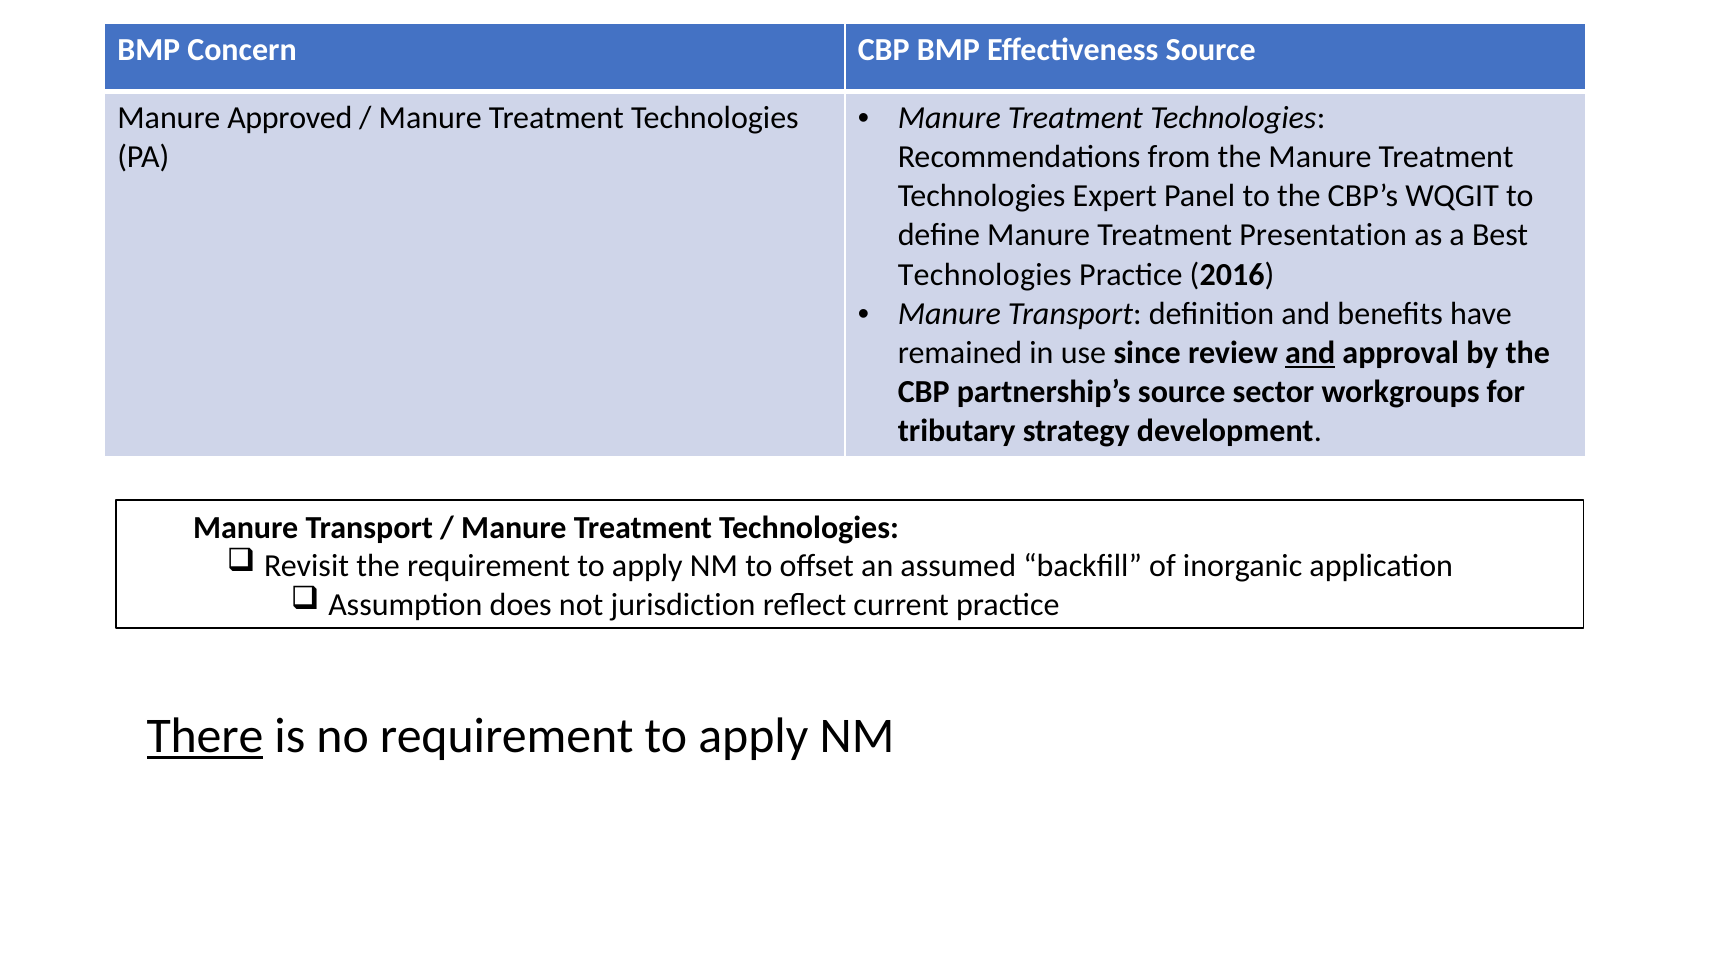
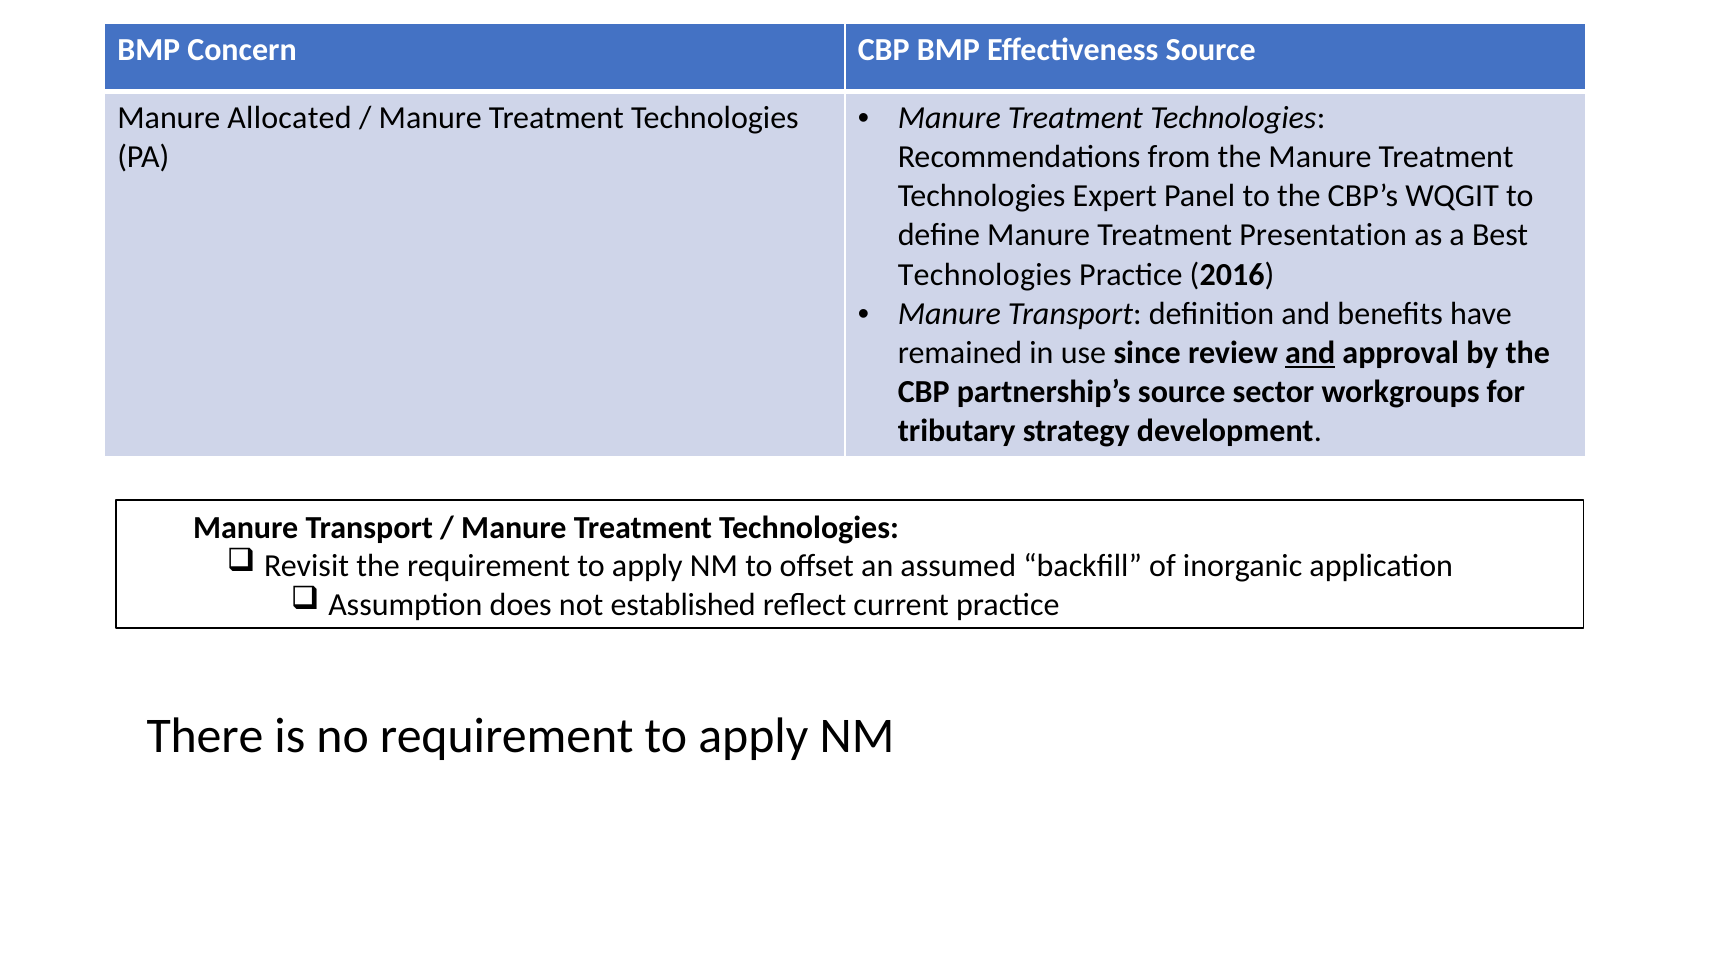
Approved: Approved -> Allocated
jurisdiction: jurisdiction -> established
There underline: present -> none
